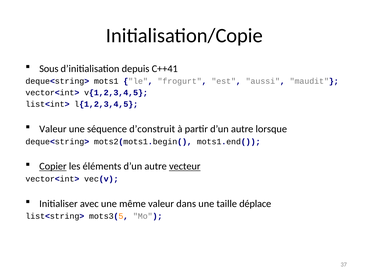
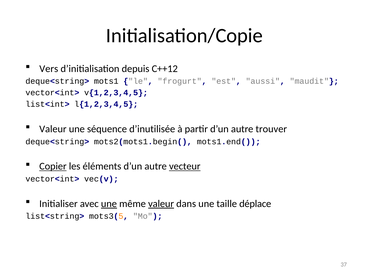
Sous: Sous -> Vers
C++41: C++41 -> C++12
d’construit: d’construit -> d’inutilisée
lorsque: lorsque -> trouver
une at (109, 204) underline: none -> present
valeur at (161, 204) underline: none -> present
